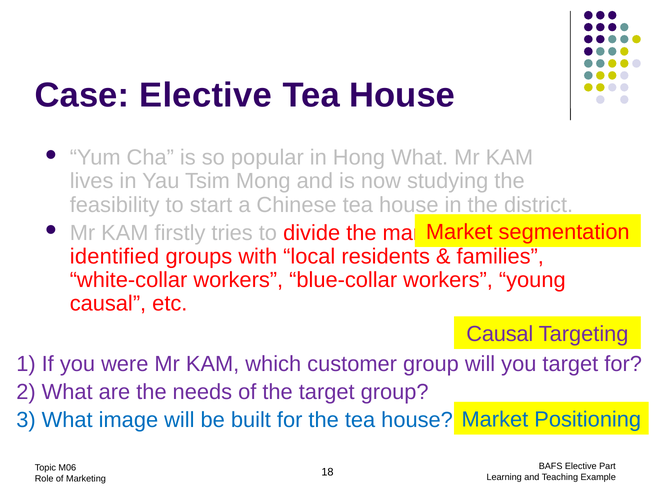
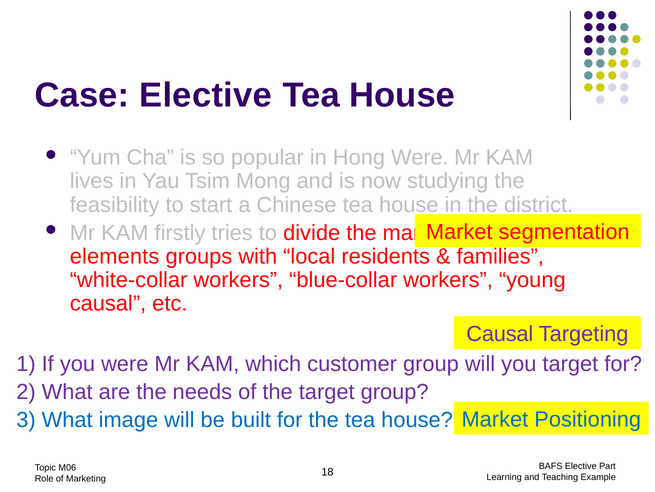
Hong What: What -> Were
identified: identified -> elements
